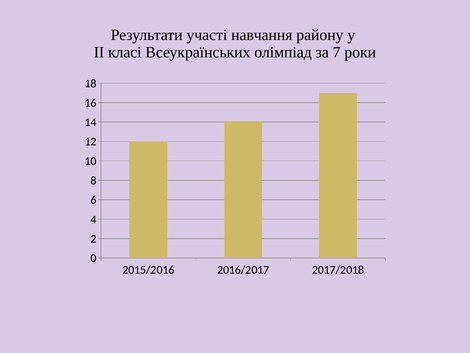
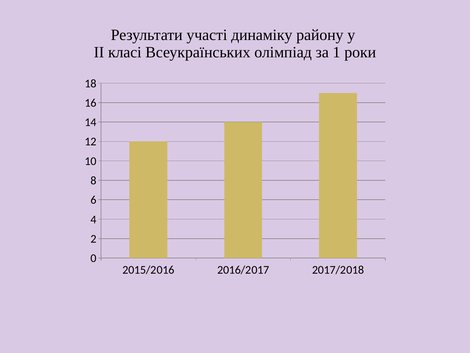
навчання: навчання -> динаміку
7: 7 -> 1
